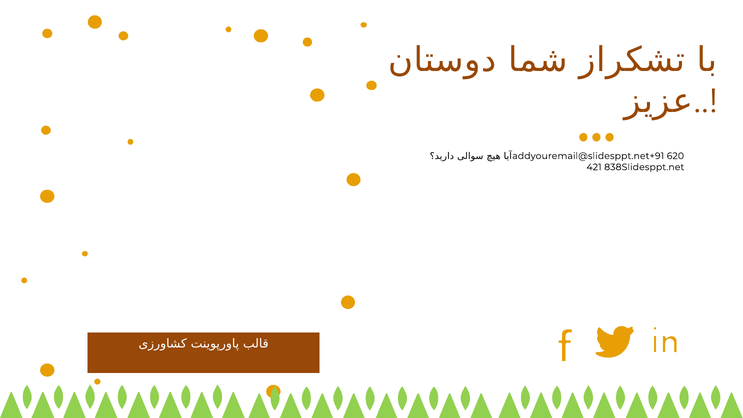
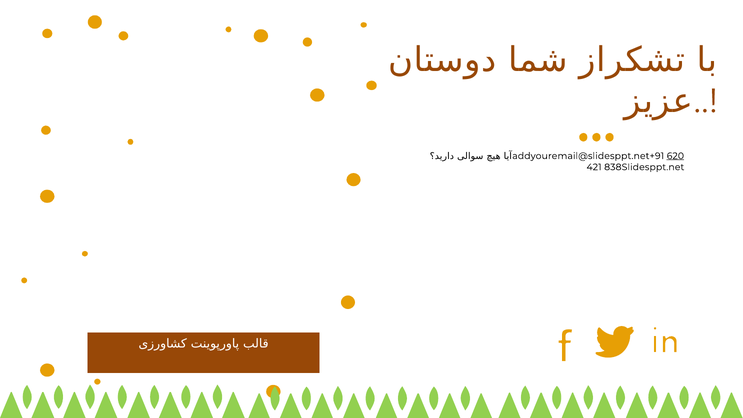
620 underline: none -> present
